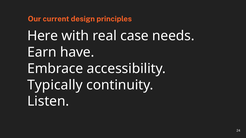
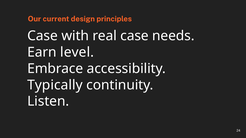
Here at (43, 36): Here -> Case
have: have -> level
